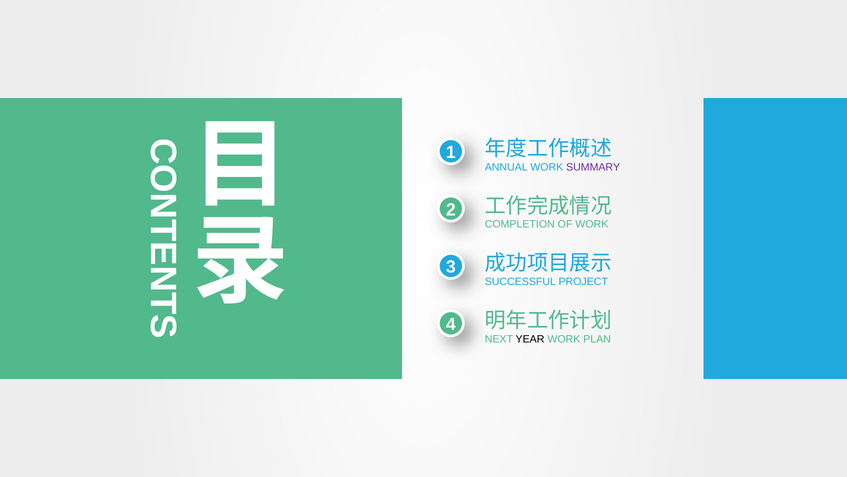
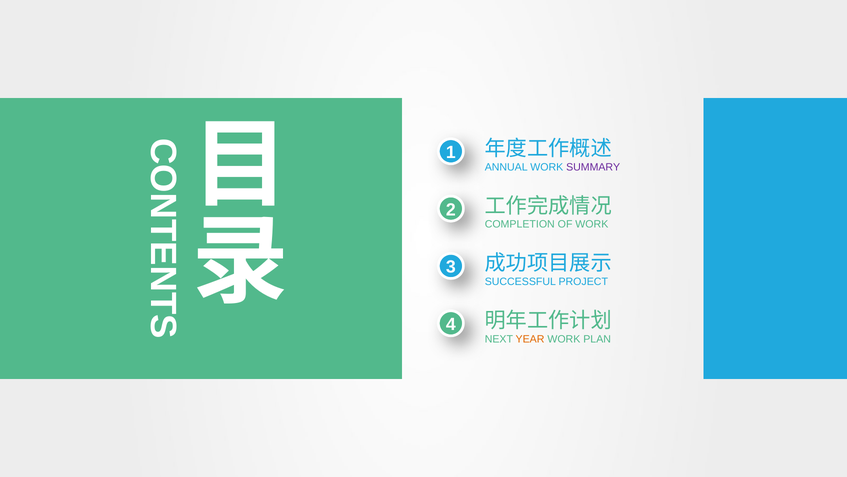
YEAR colour: black -> orange
